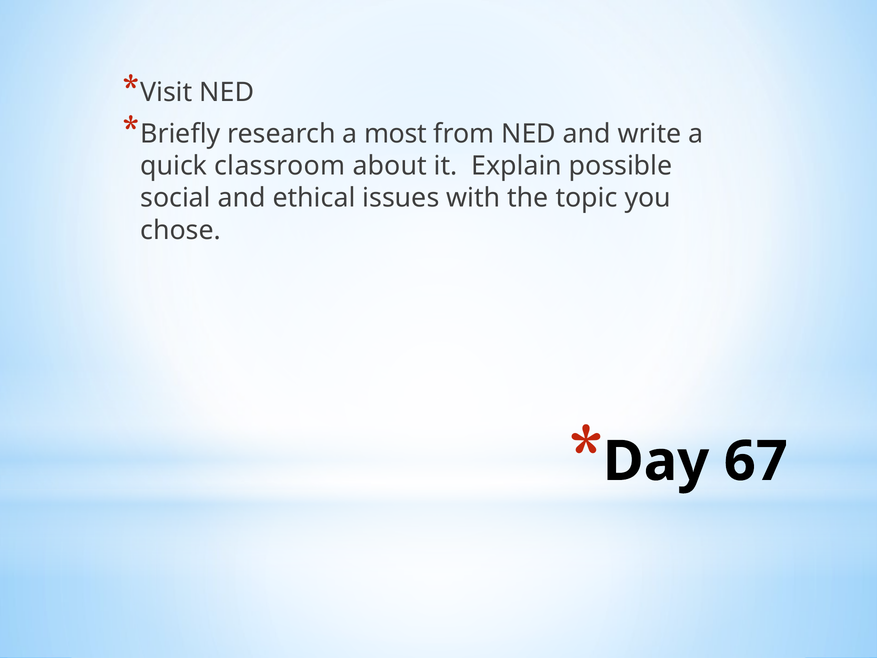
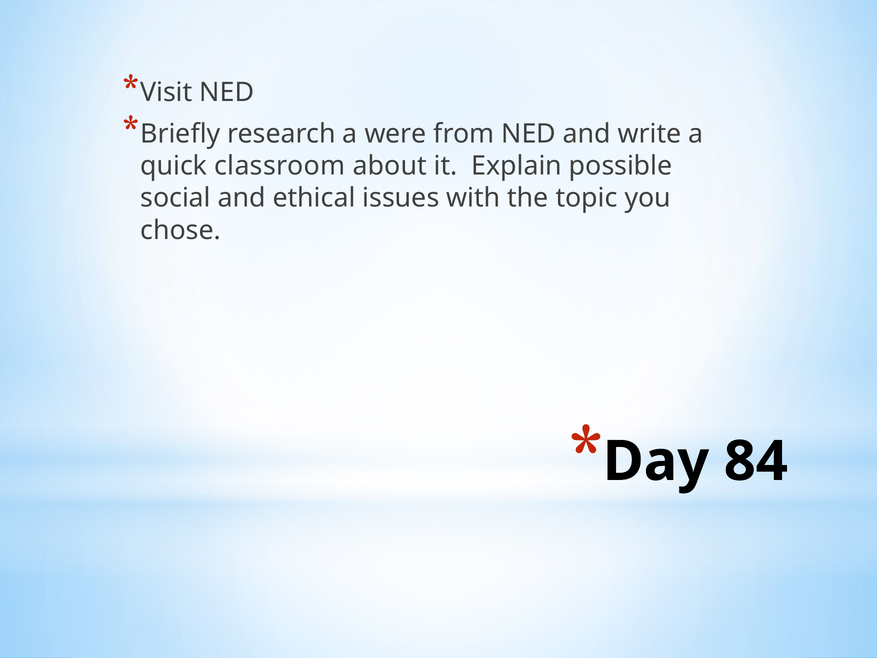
most: most -> were
67: 67 -> 84
